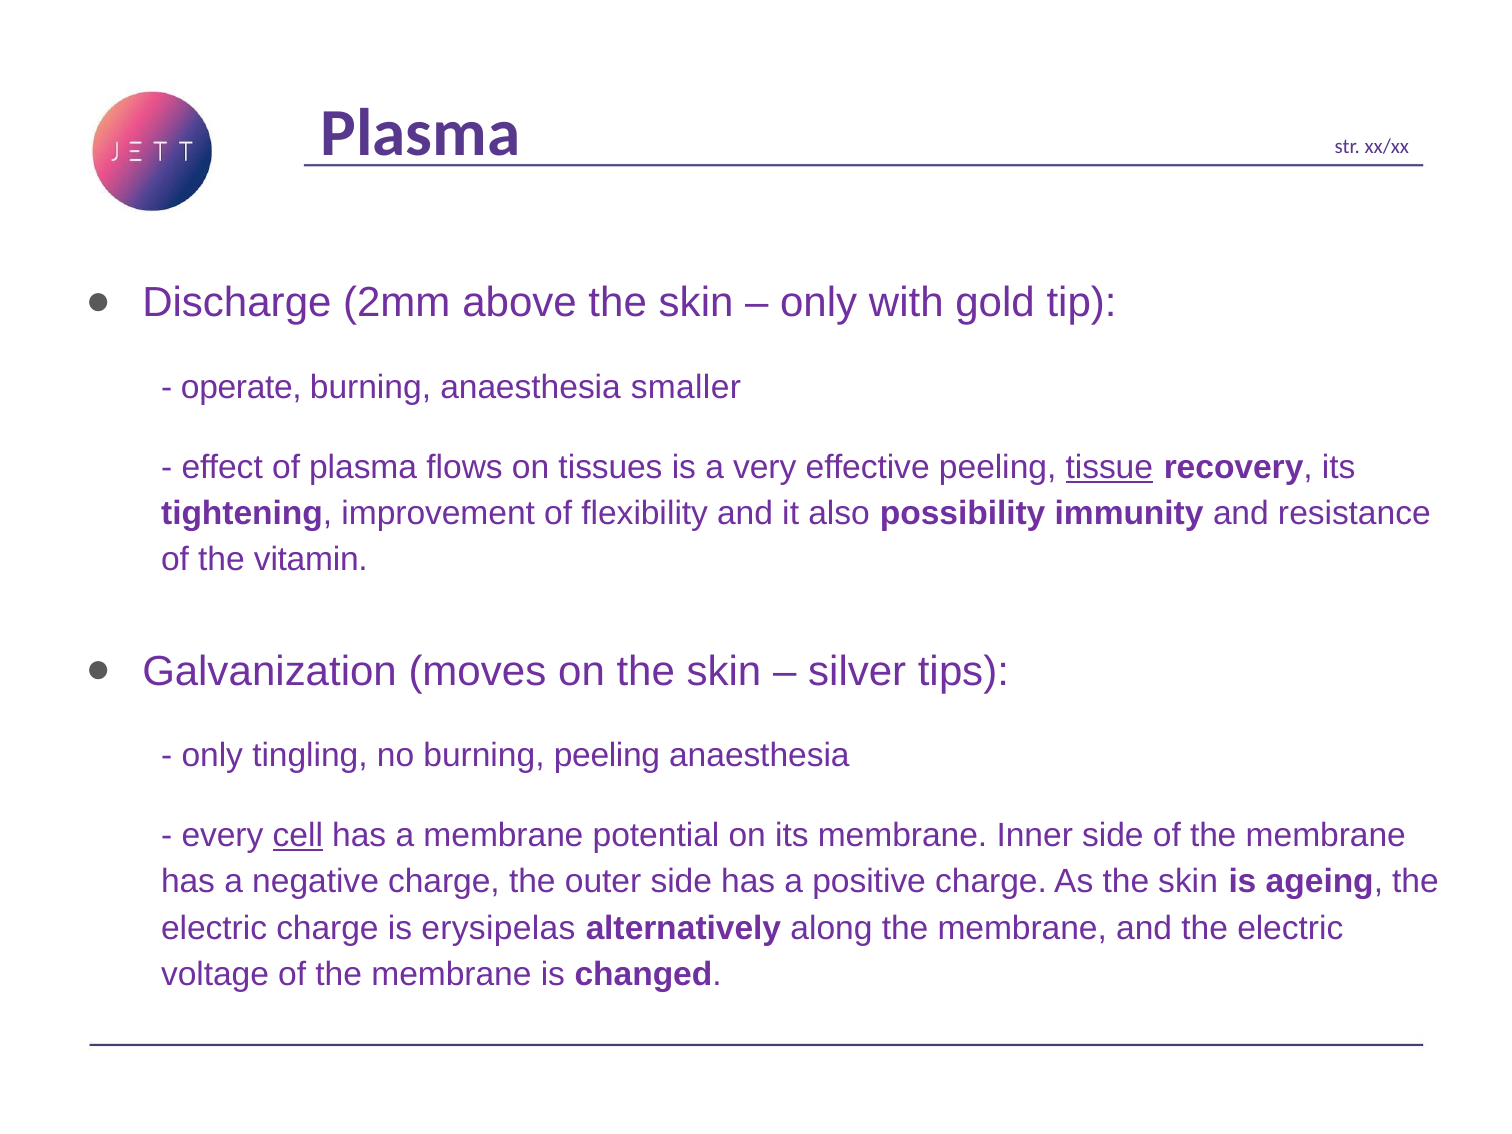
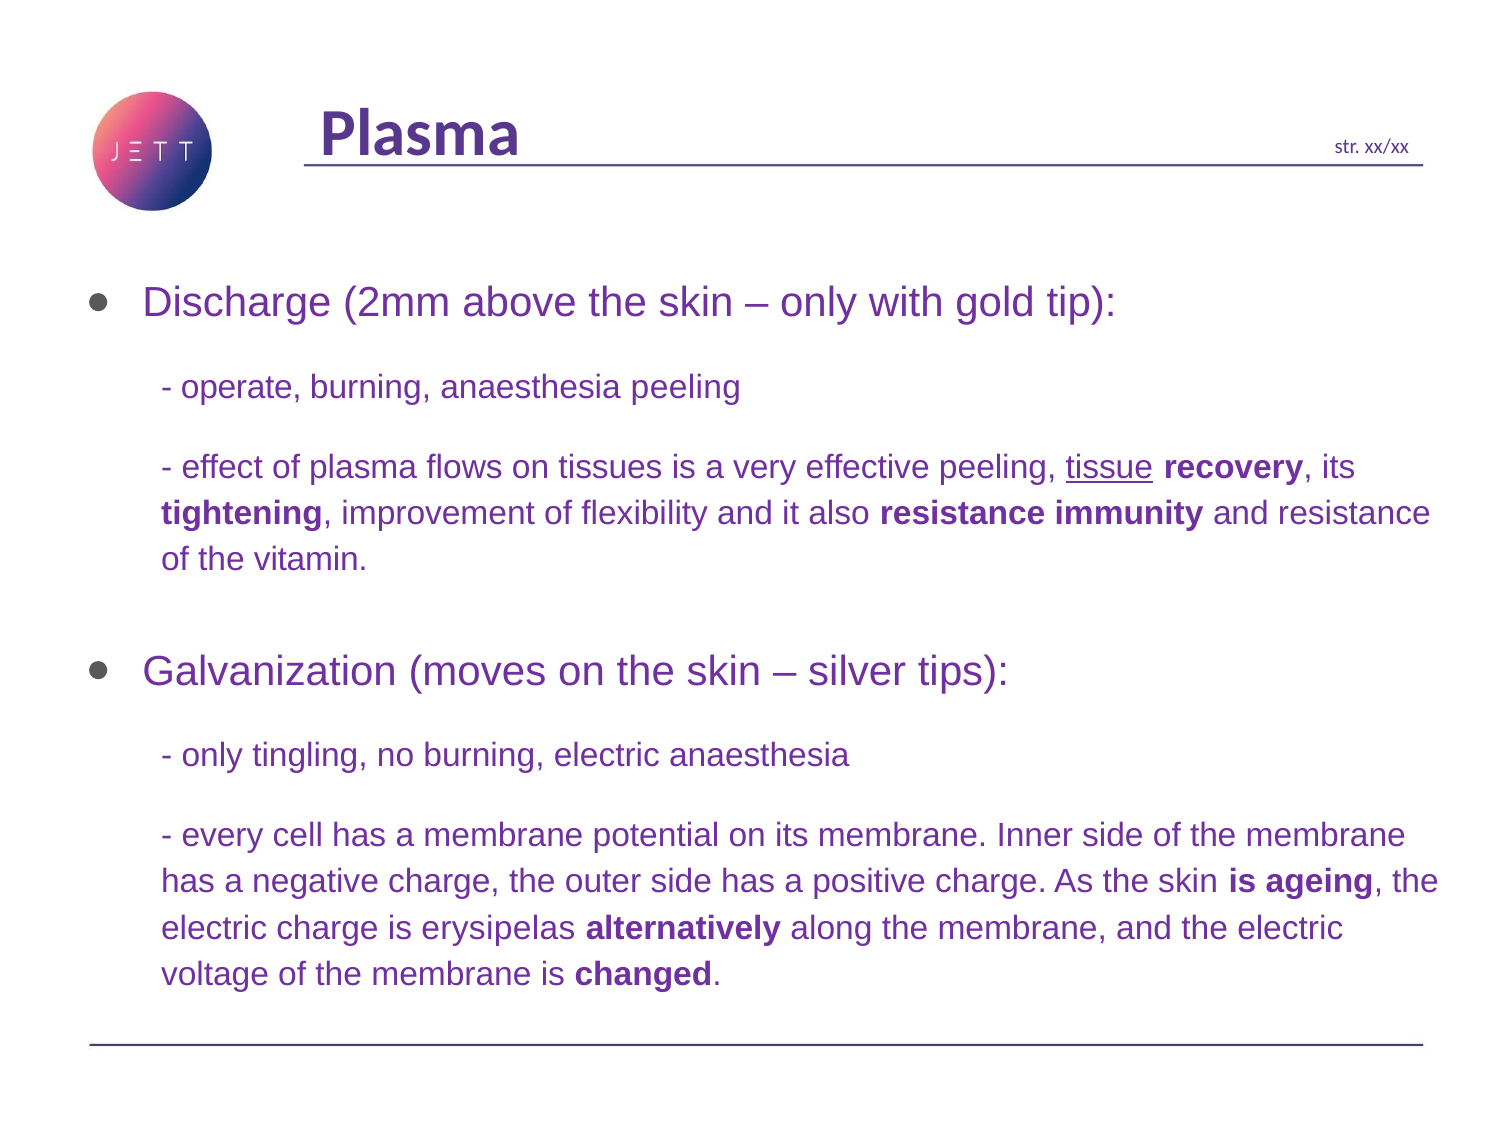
anaesthesia smaller: smaller -> peeling
also possibility: possibility -> resistance
burning peeling: peeling -> electric
cell underline: present -> none
